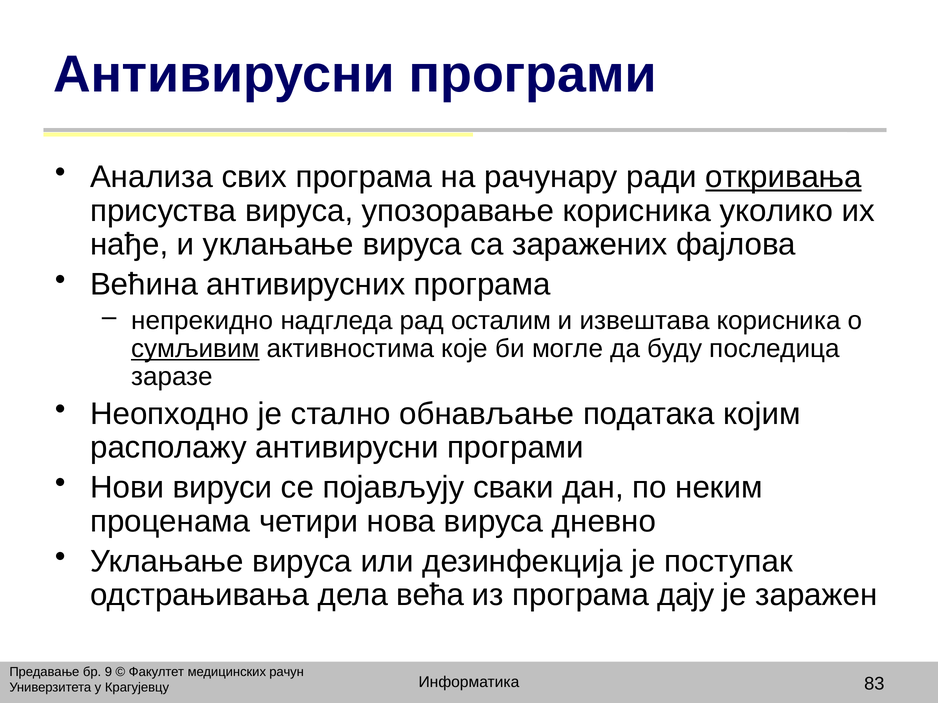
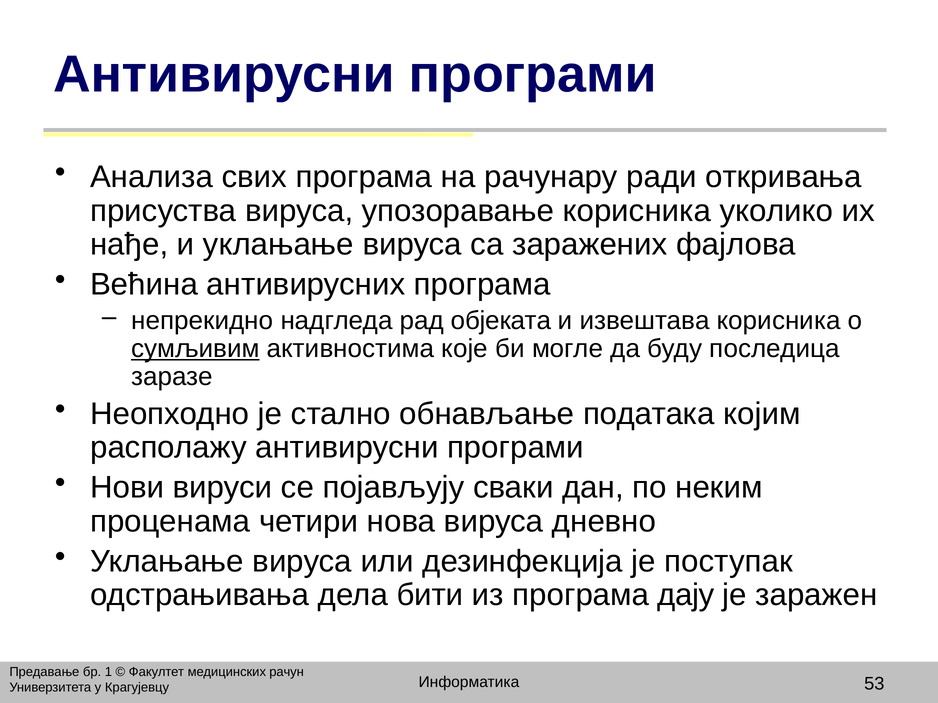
откривања underline: present -> none
осталим: осталим -> објеката
већа: већа -> бити
9: 9 -> 1
83: 83 -> 53
